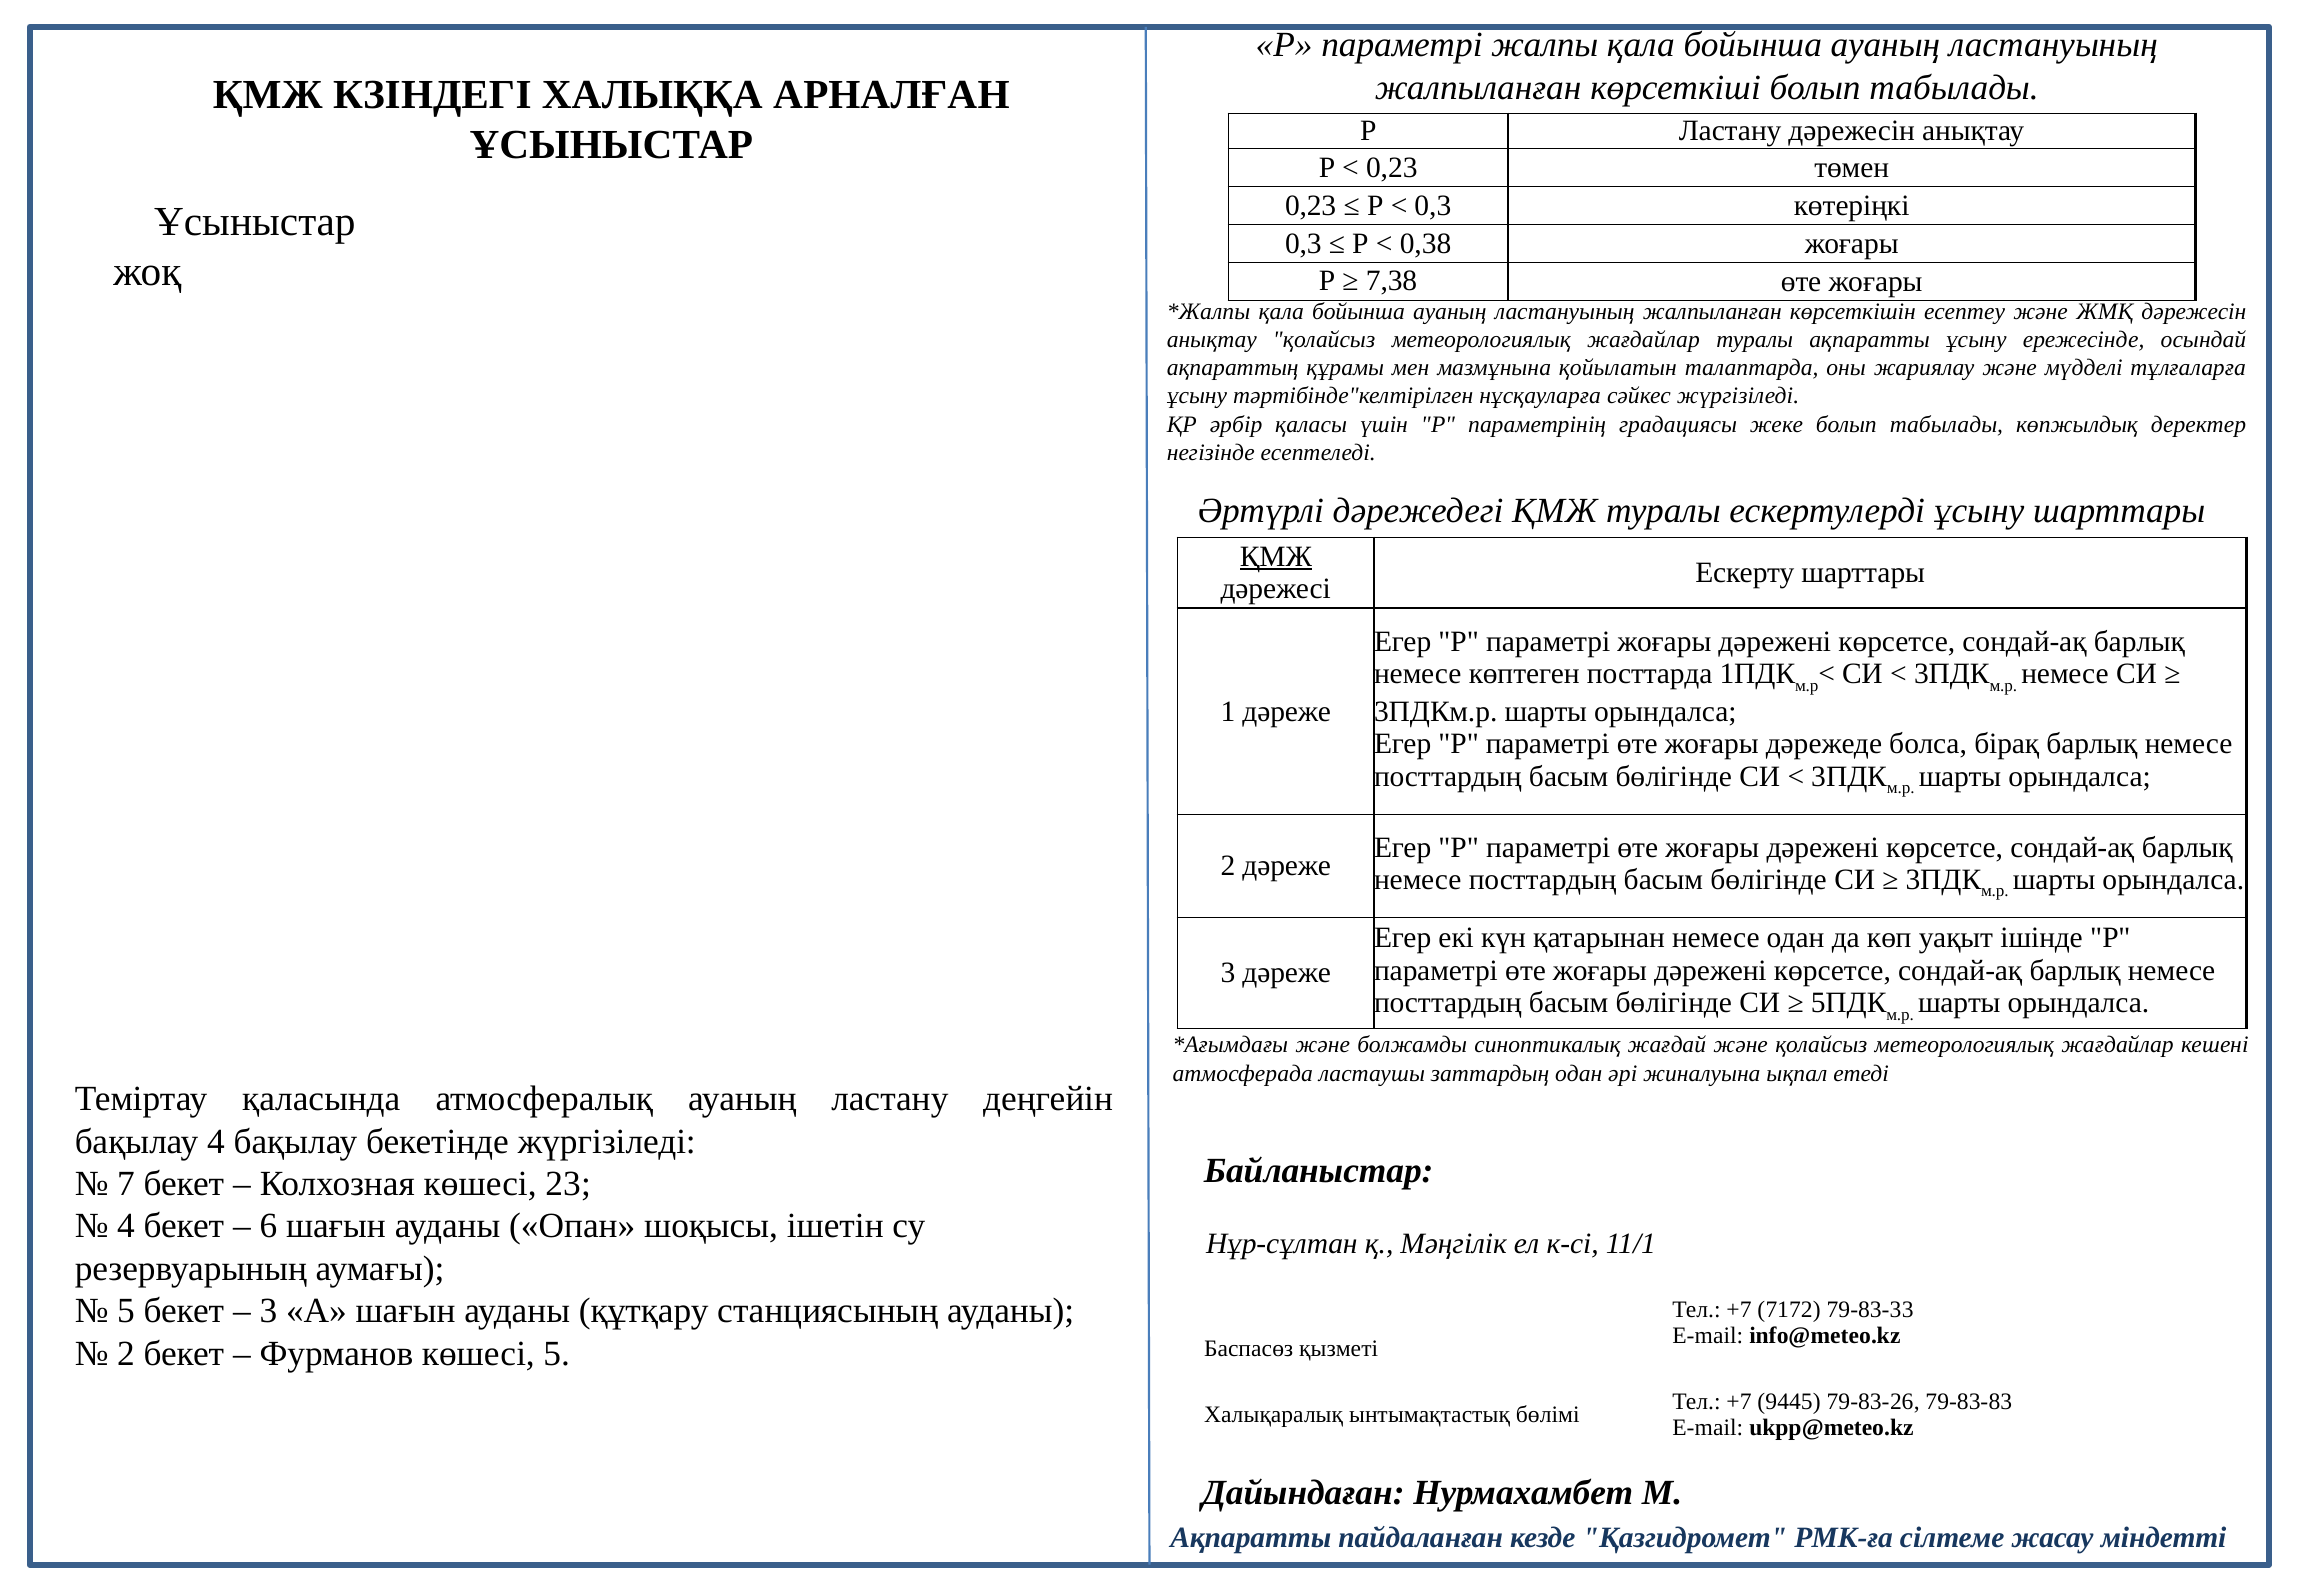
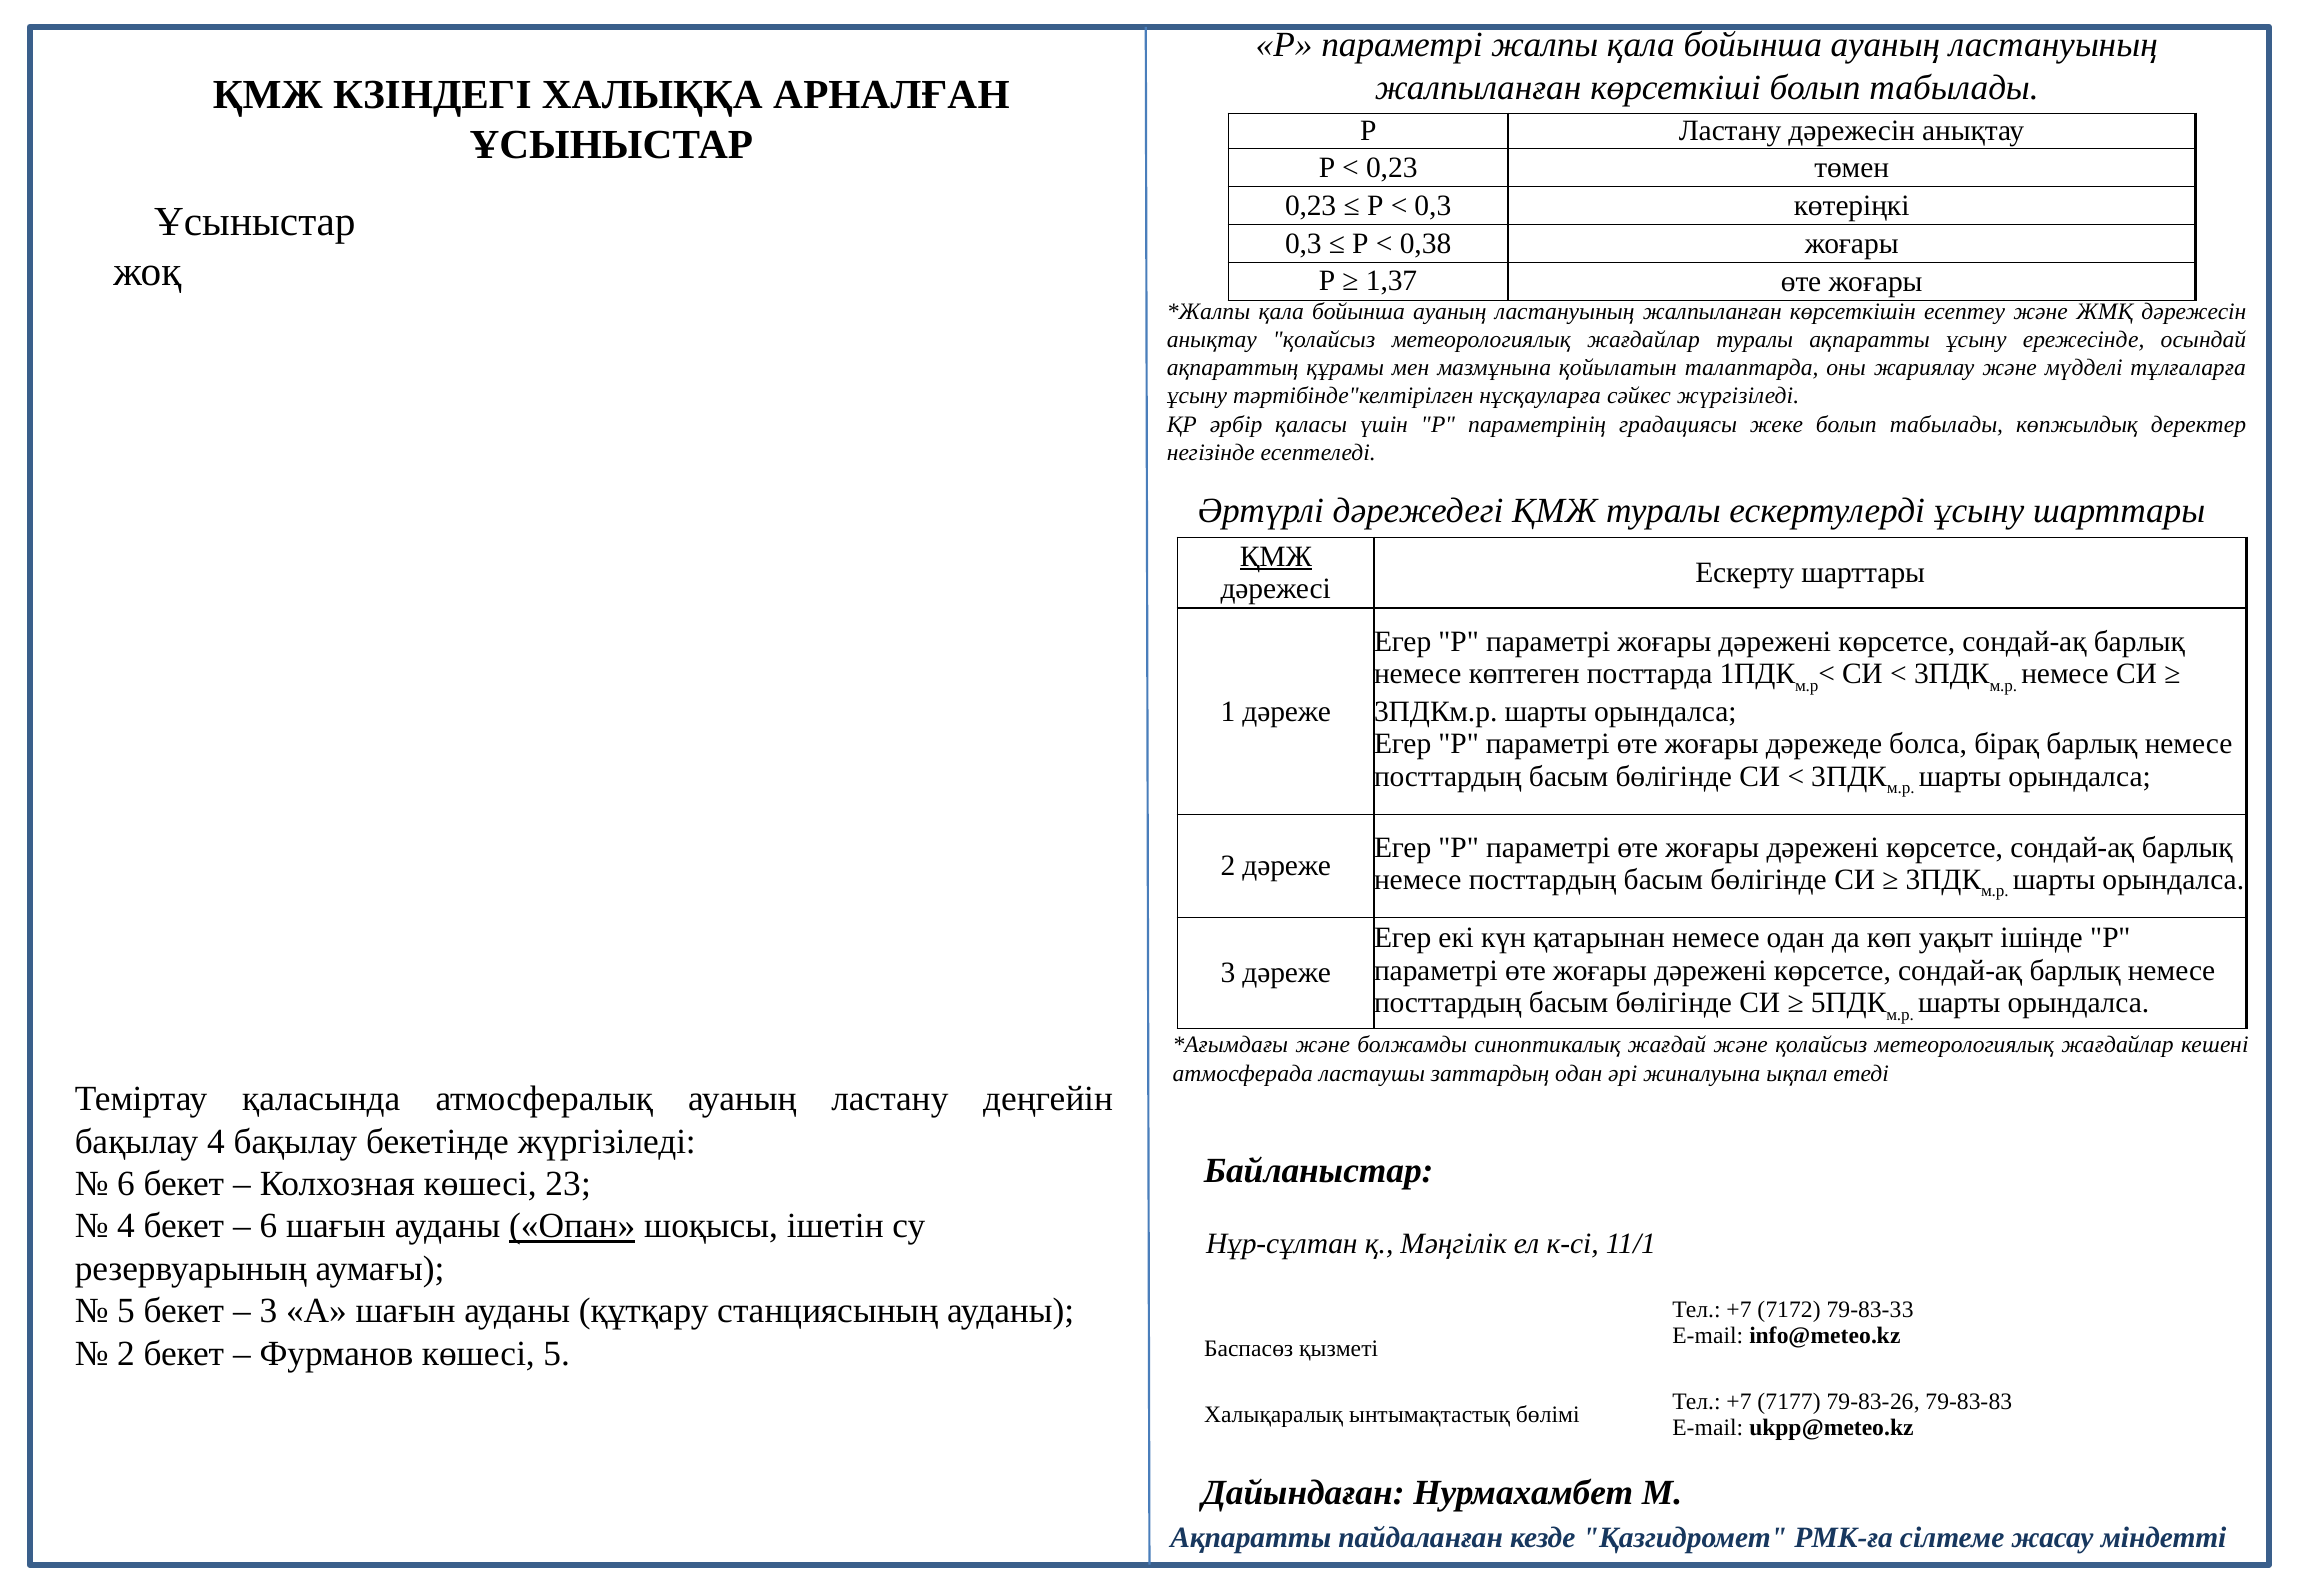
7,38: 7,38 -> 1,37
7 at (126, 1184): 7 -> 6
Опан underline: none -> present
9445: 9445 -> 7177
